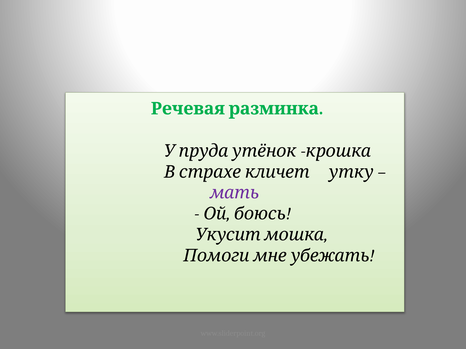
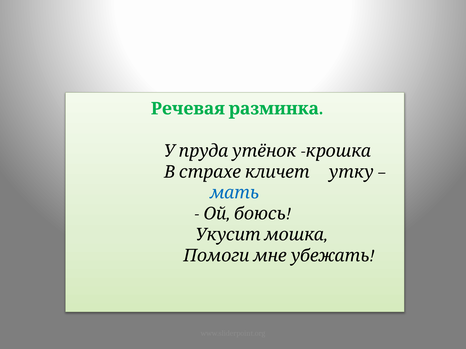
мать colour: purple -> blue
